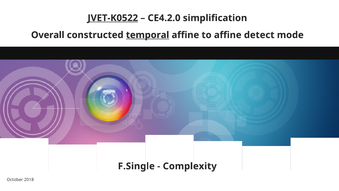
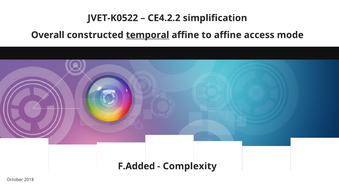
JVET-K0522 underline: present -> none
CE4.2.0: CE4.2.0 -> CE4.2.2
detect: detect -> access
F.Single: F.Single -> F.Added
